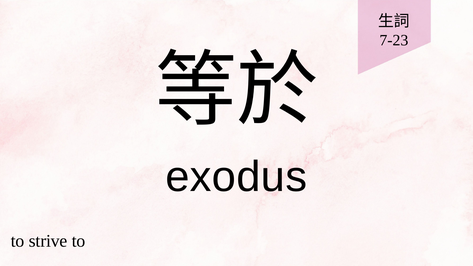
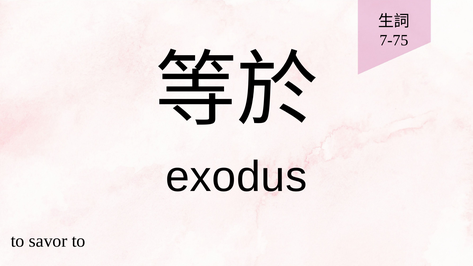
7-23: 7-23 -> 7-75
strive: strive -> savor
